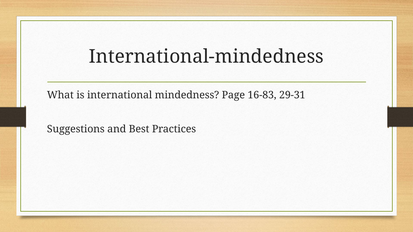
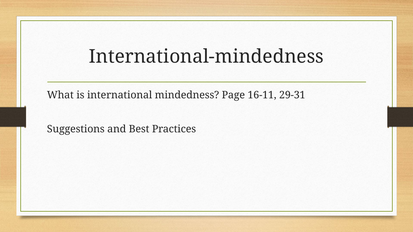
16-83: 16-83 -> 16-11
